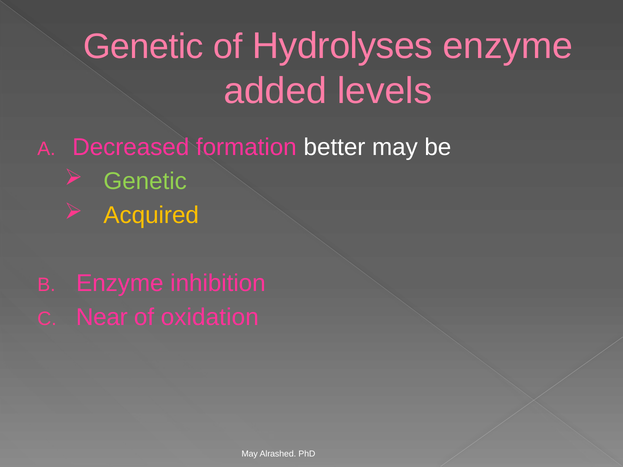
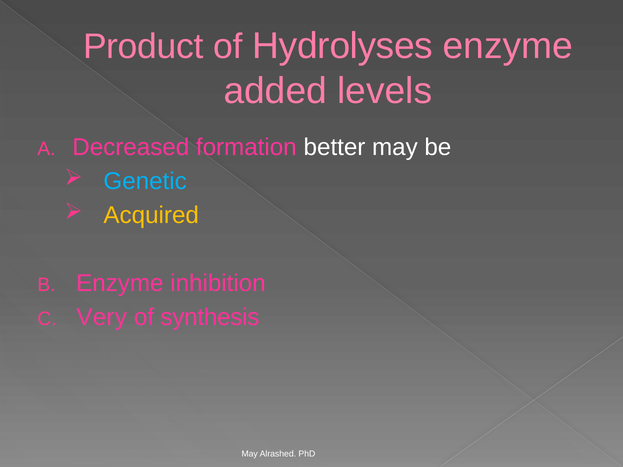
Genetic at (143, 47): Genetic -> Product
Genetic at (145, 182) colour: light green -> light blue
Near: Near -> Very
oxidation: oxidation -> synthesis
